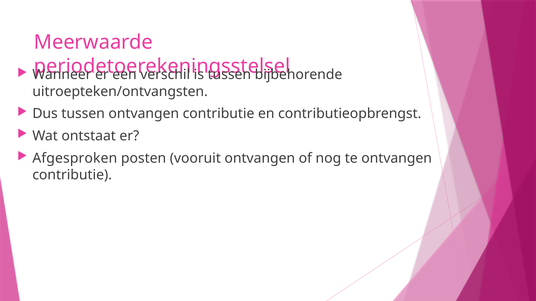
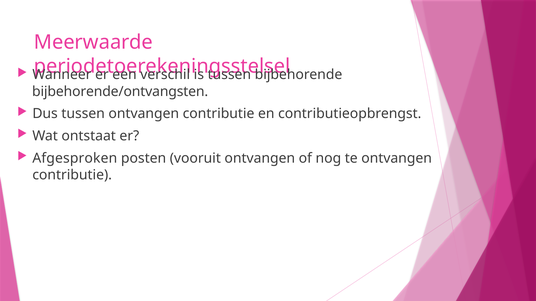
uitroepteken/ontvangsten: uitroepteken/ontvangsten -> bijbehorende/ontvangsten
